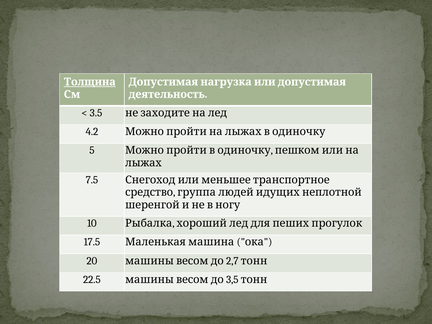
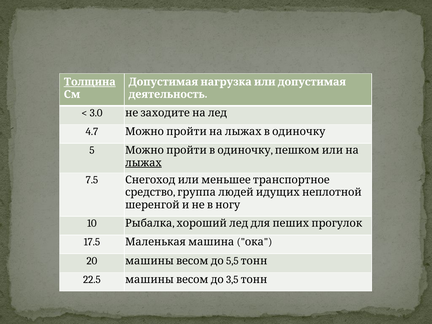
3.5: 3.5 -> 3.0
4.2: 4.2 -> 4.7
лыжах underline: none -> present
2,7: 2,7 -> 5,5
